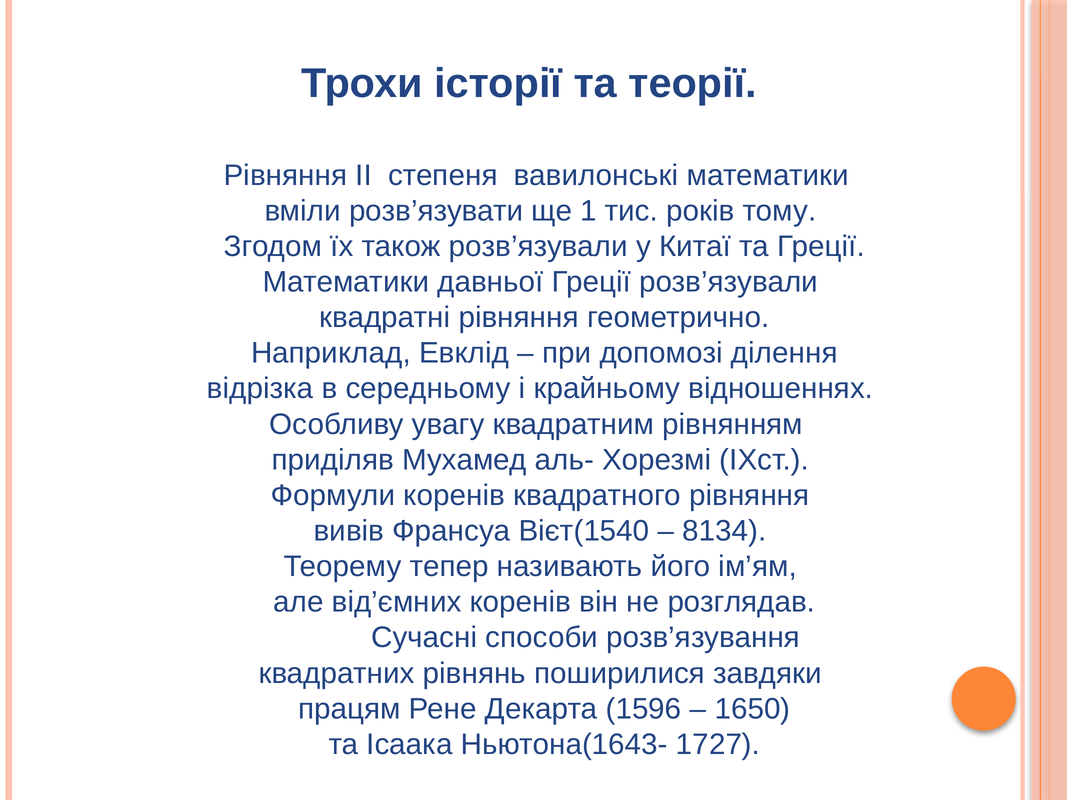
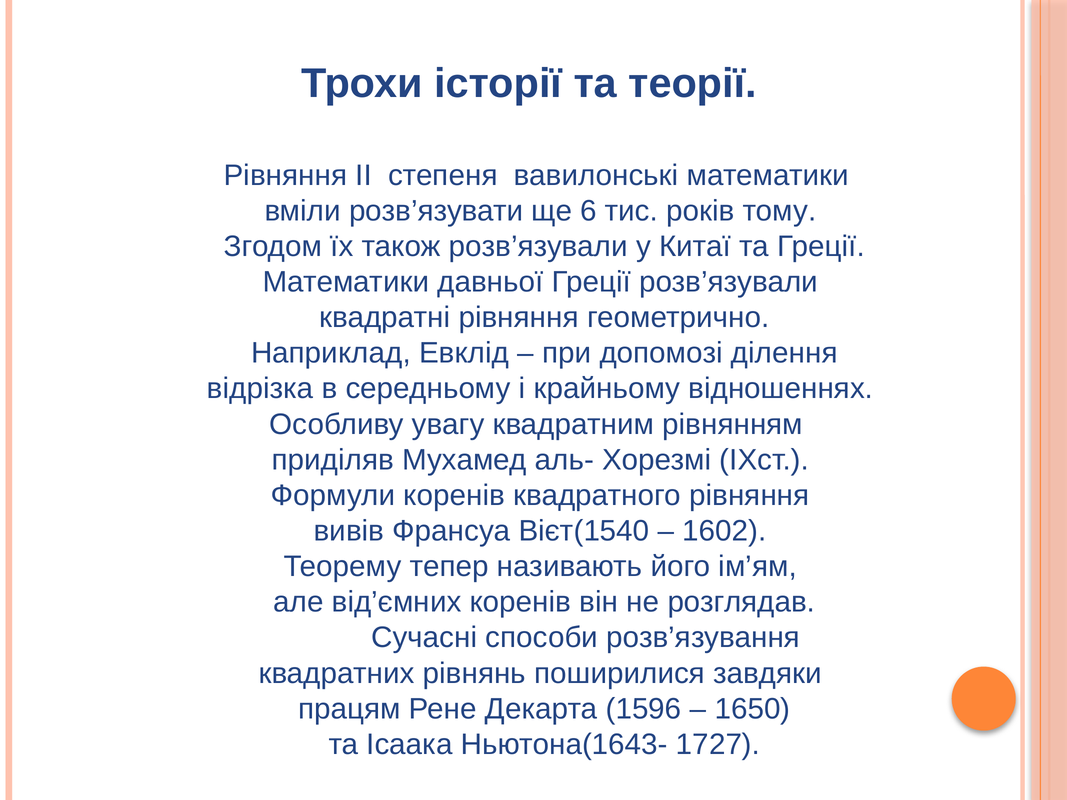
1: 1 -> 6
8134: 8134 -> 1602
